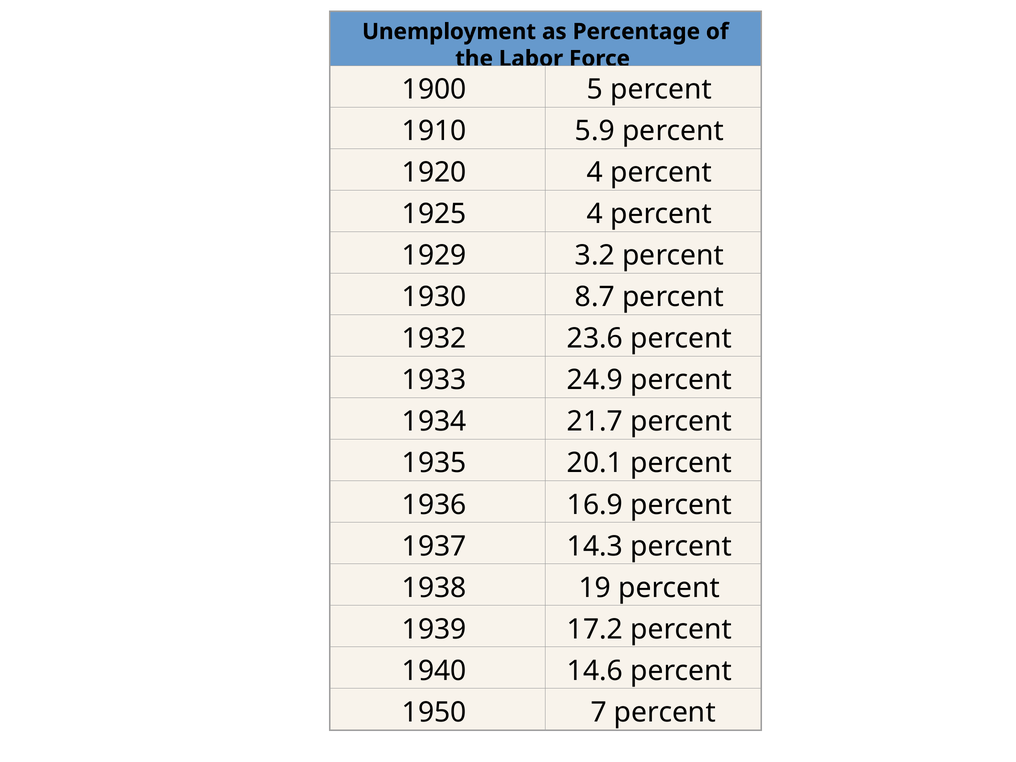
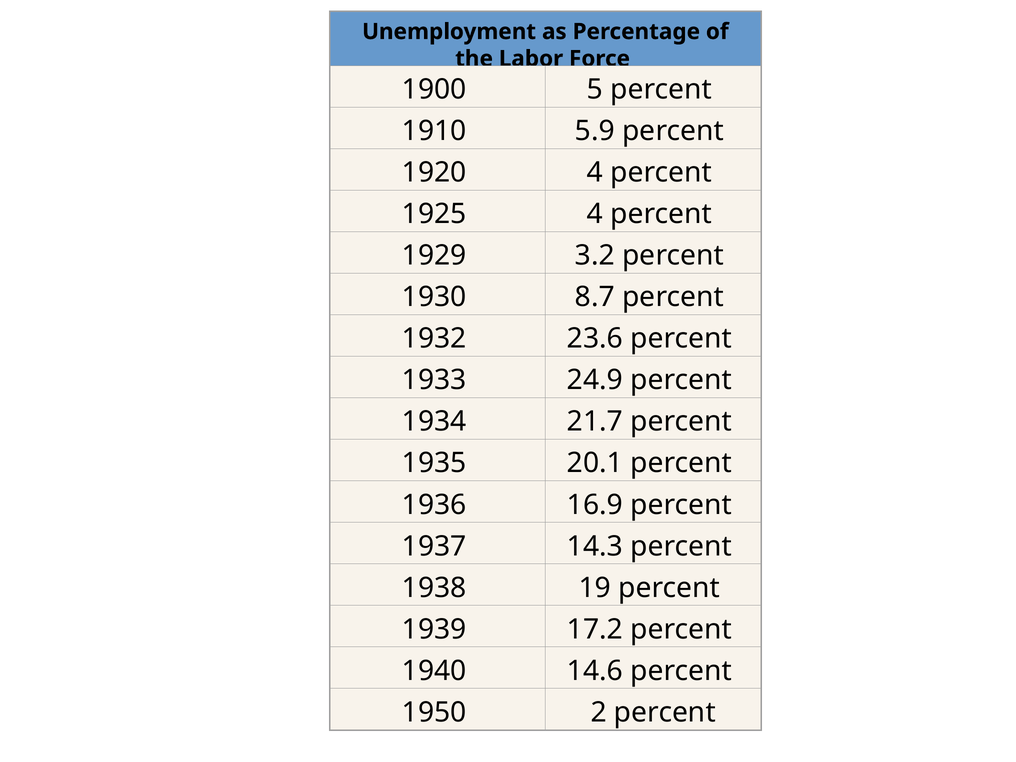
7: 7 -> 2
